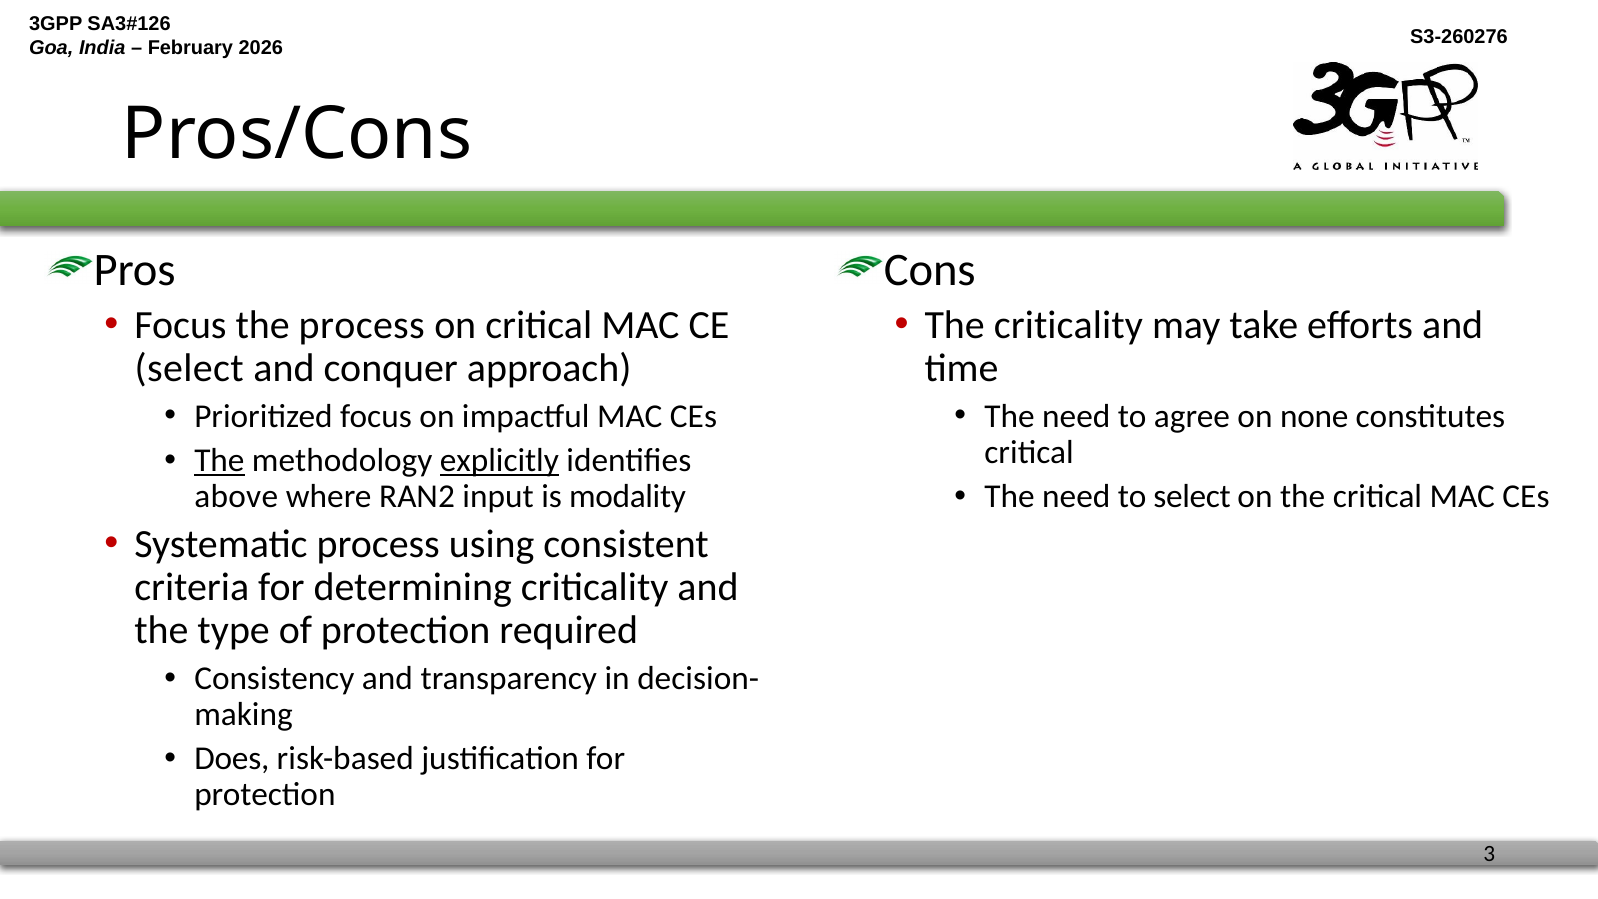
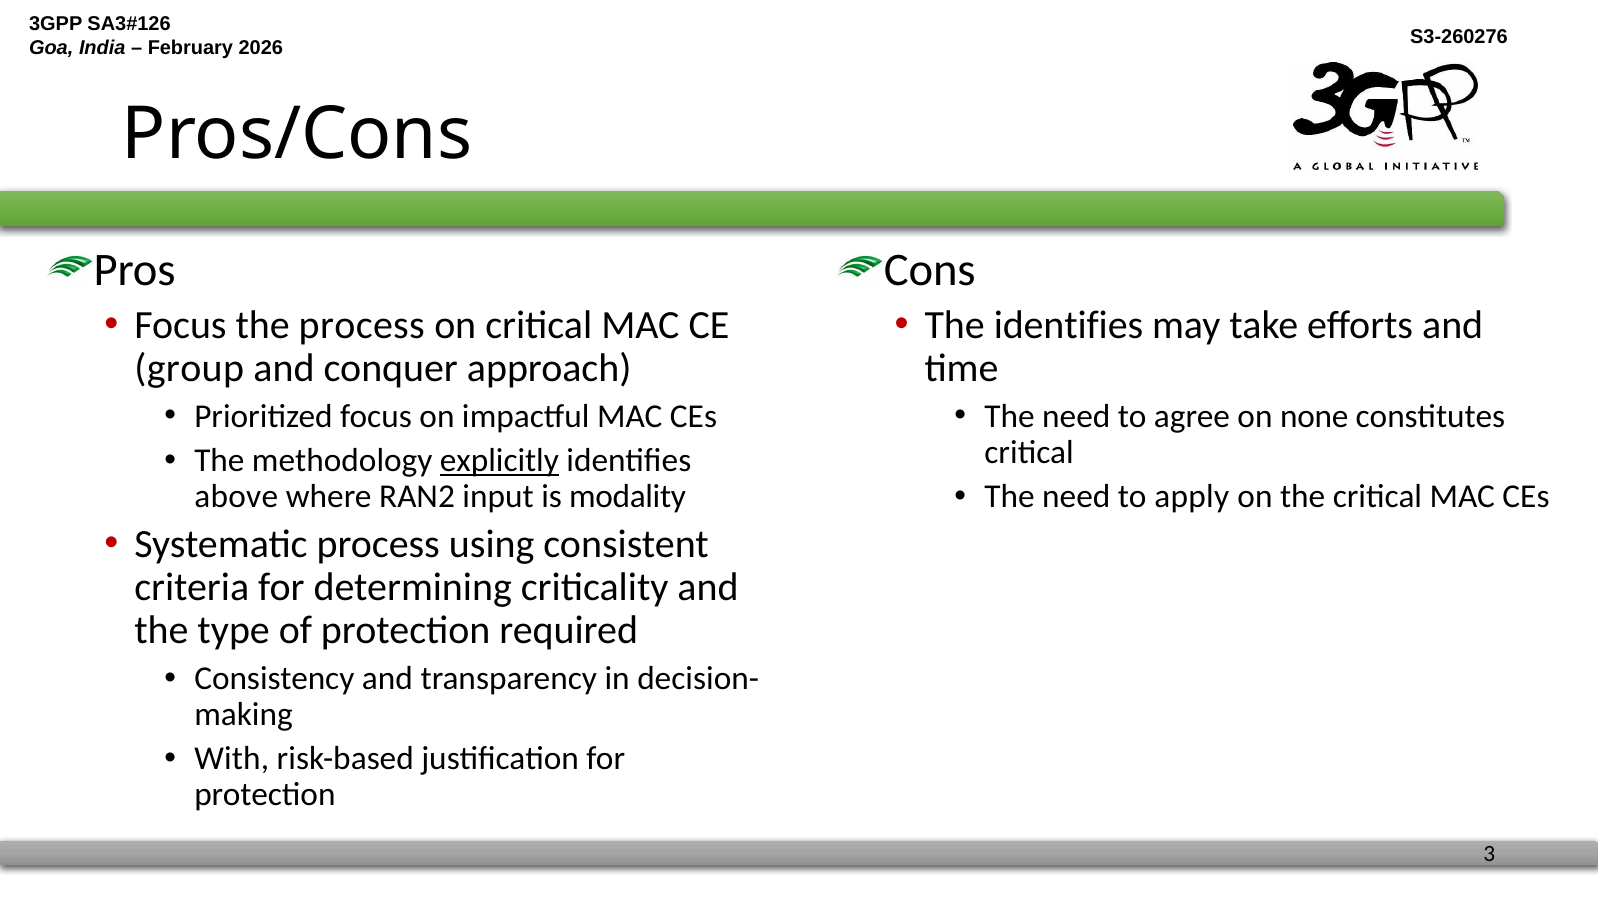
The criticality: criticality -> identifies
select at (189, 368): select -> group
The at (219, 461) underline: present -> none
to select: select -> apply
Does: Does -> With
